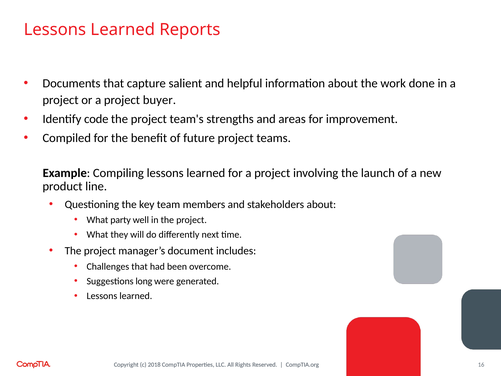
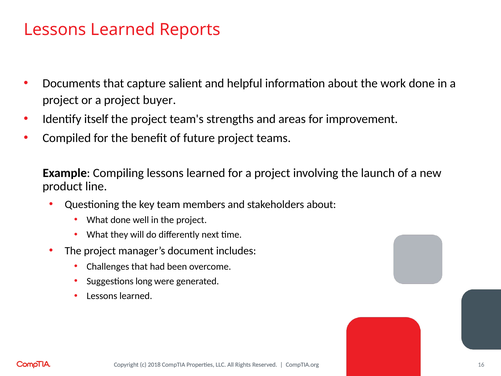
code: code -> itself
What party: party -> done
